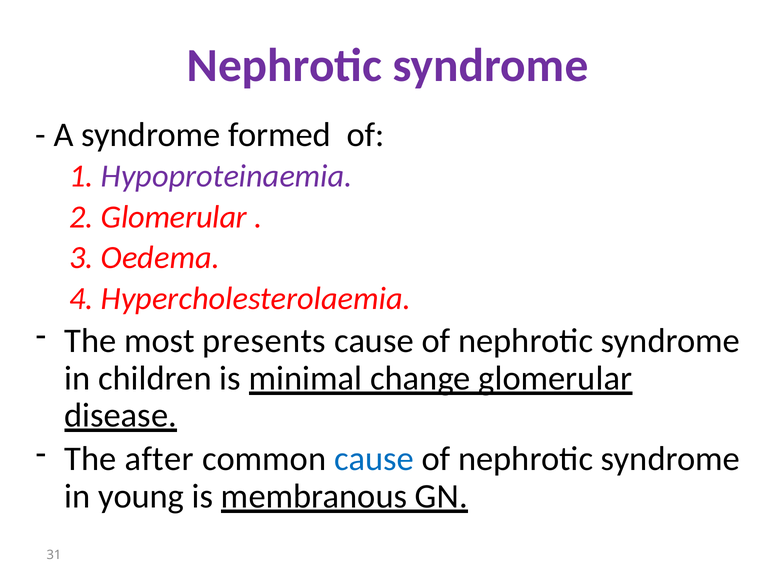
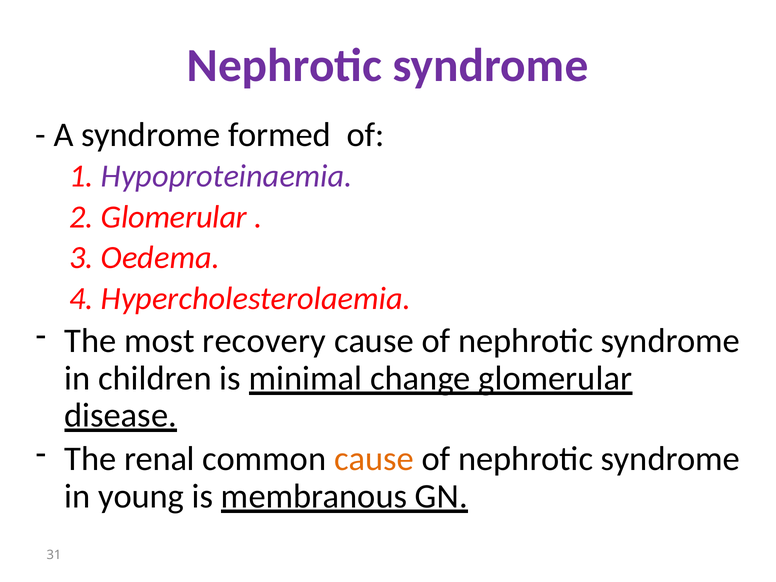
presents: presents -> recovery
after: after -> renal
cause at (374, 459) colour: blue -> orange
